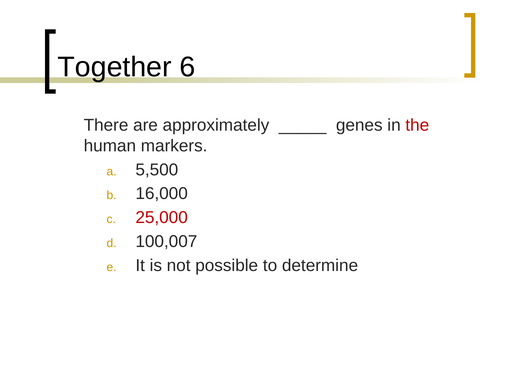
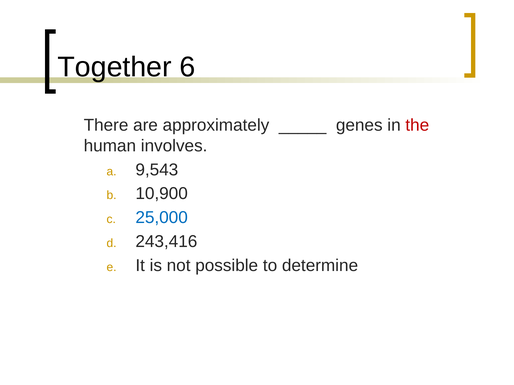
markers: markers -> involves
5,500: 5,500 -> 9,543
16,000: 16,000 -> 10,900
25,000 colour: red -> blue
100,007: 100,007 -> 243,416
